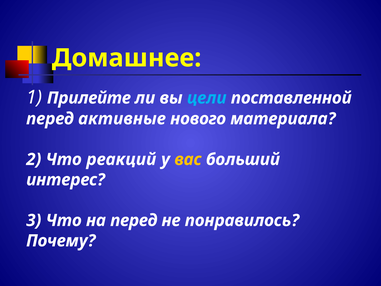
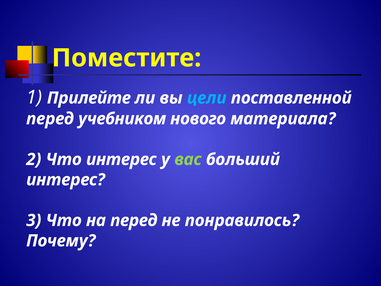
Домашнее: Домашнее -> Поместите
активные: активные -> учебником
Что реакций: реакций -> интерес
вас colour: yellow -> light green
